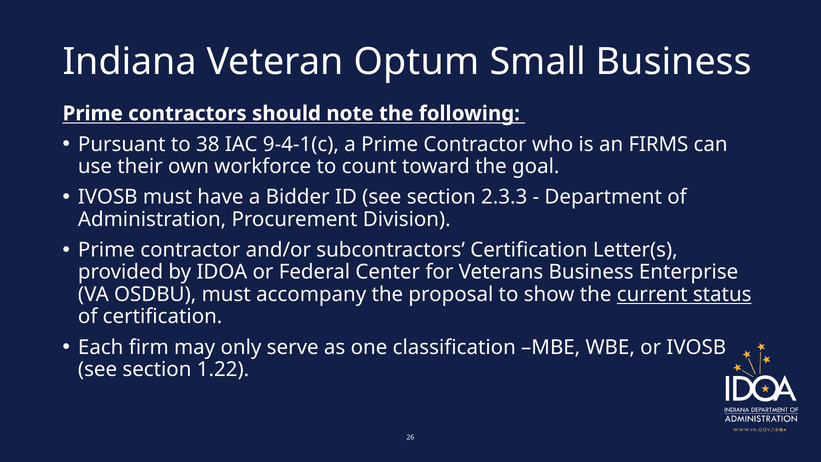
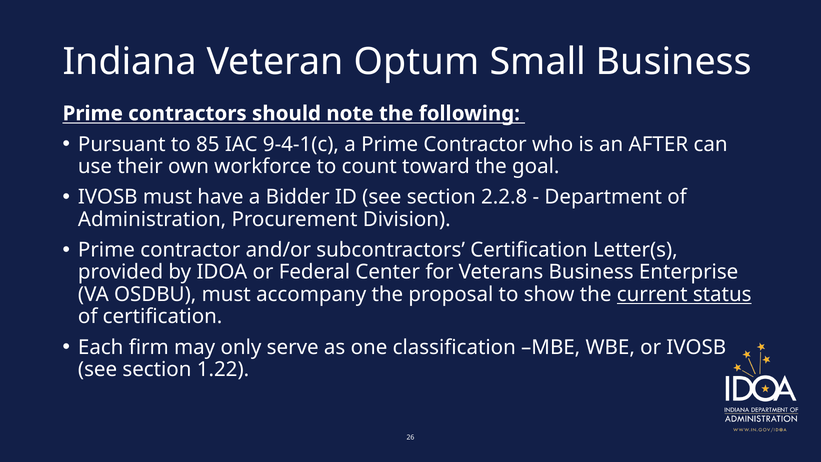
38: 38 -> 85
FIRMS: FIRMS -> AFTER
2.3.3: 2.3.3 -> 2.2.8
